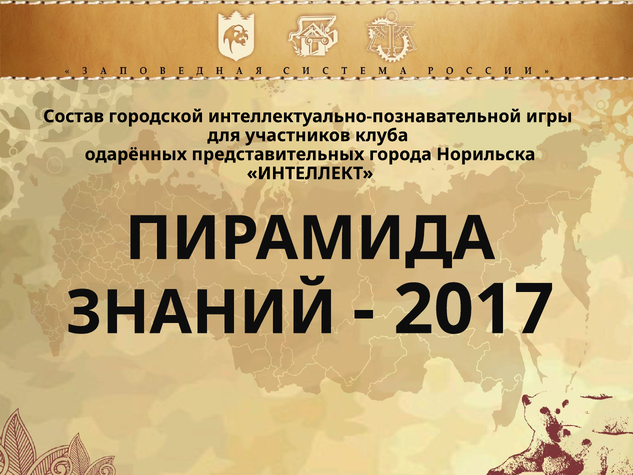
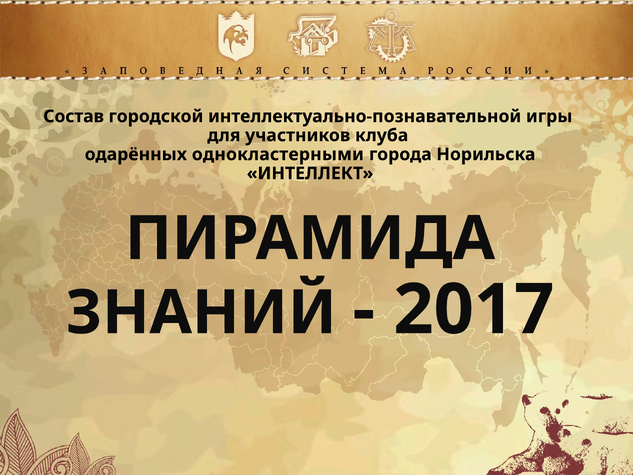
представительных: представительных -> однокластерными
